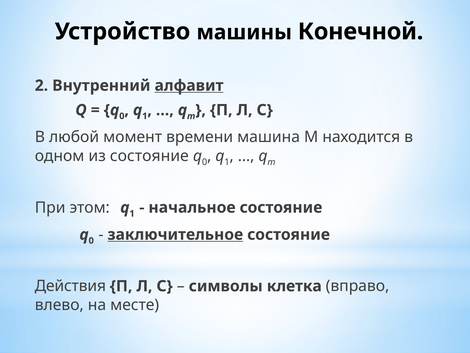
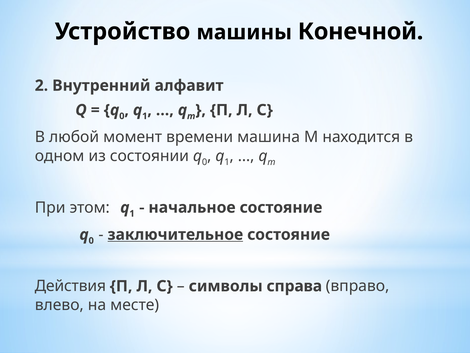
алфавит underline: present -> none
из состояние: состояние -> состоянии
клетка: клетка -> справа
